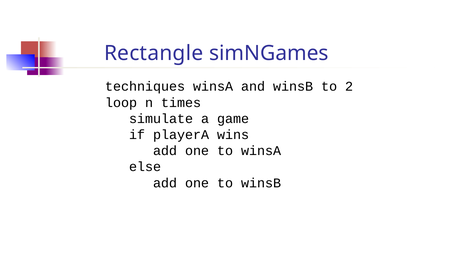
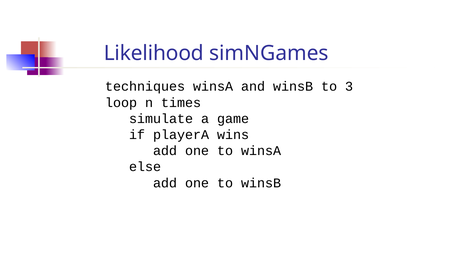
Rectangle: Rectangle -> Likelihood
2: 2 -> 3
